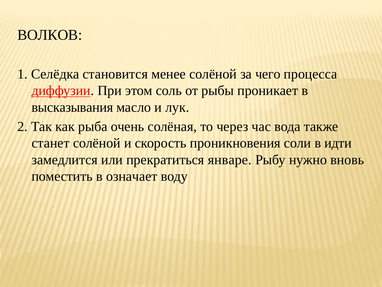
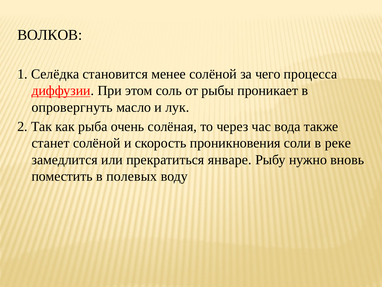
высказывания: высказывания -> опровергнуть
идти: идти -> реке
означает: означает -> полевых
